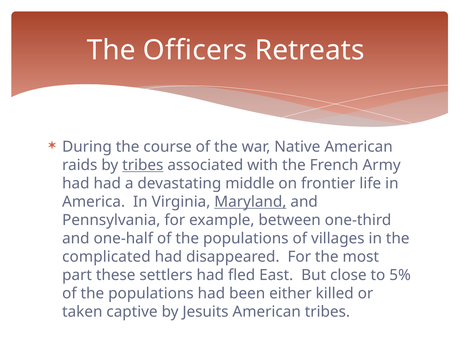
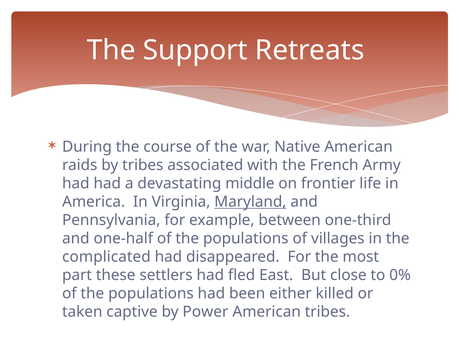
Officers: Officers -> Support
tribes at (143, 165) underline: present -> none
5%: 5% -> 0%
Jesuits: Jesuits -> Power
